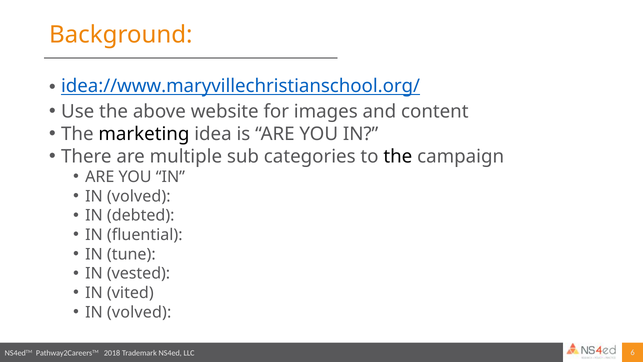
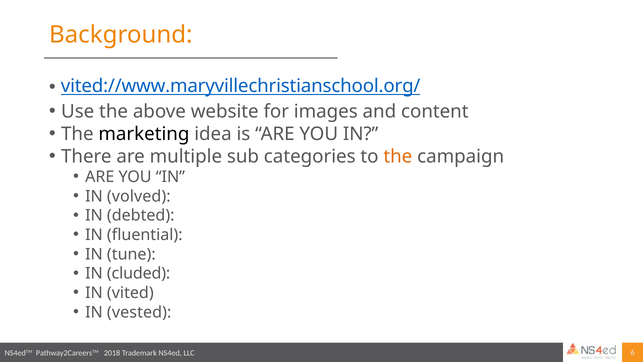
idea://www.maryvillechristianschool.org/: idea://www.maryvillechristianschool.org/ -> vited://www.maryvillechristianschool.org/
the at (398, 156) colour: black -> orange
vested: vested -> cluded
volved at (139, 312): volved -> vested
